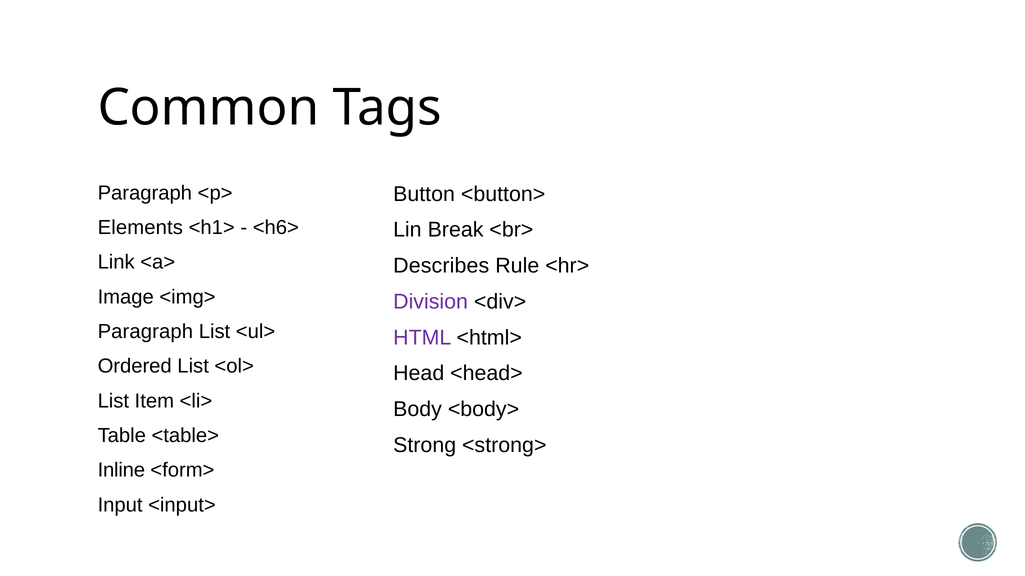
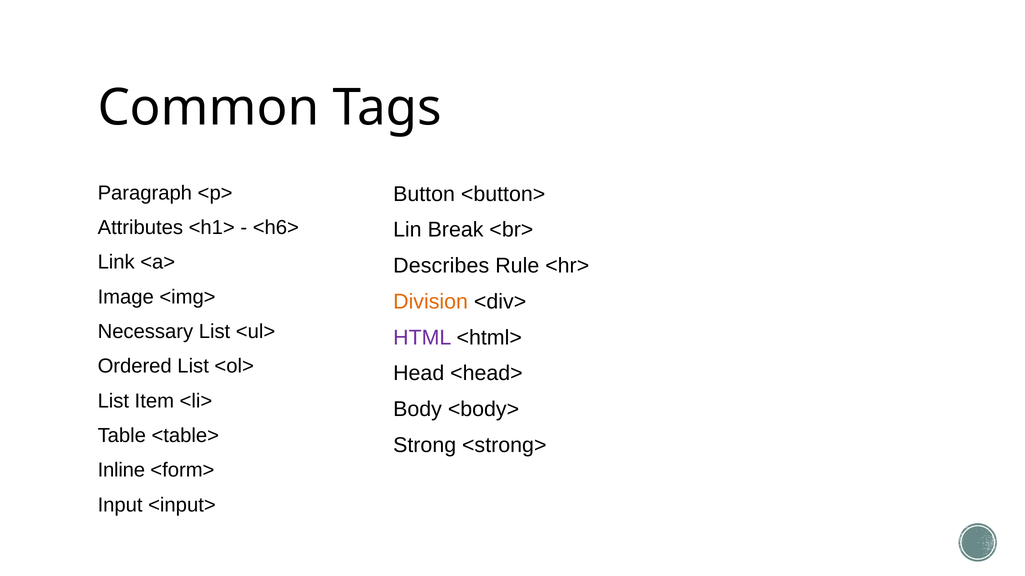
Elements: Elements -> Attributes
Division colour: purple -> orange
Paragraph at (145, 332): Paragraph -> Necessary
